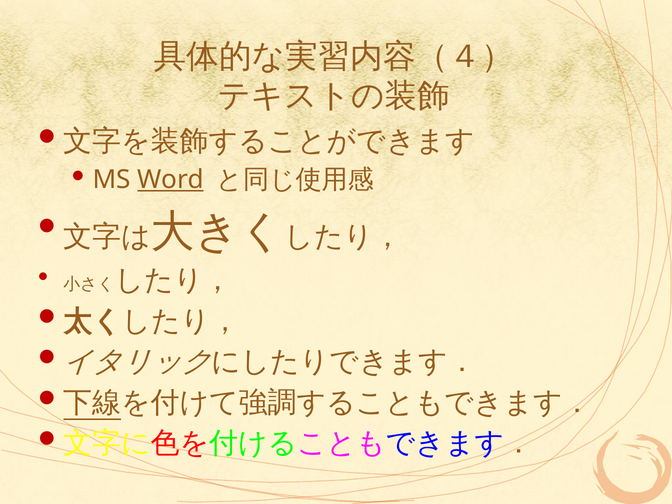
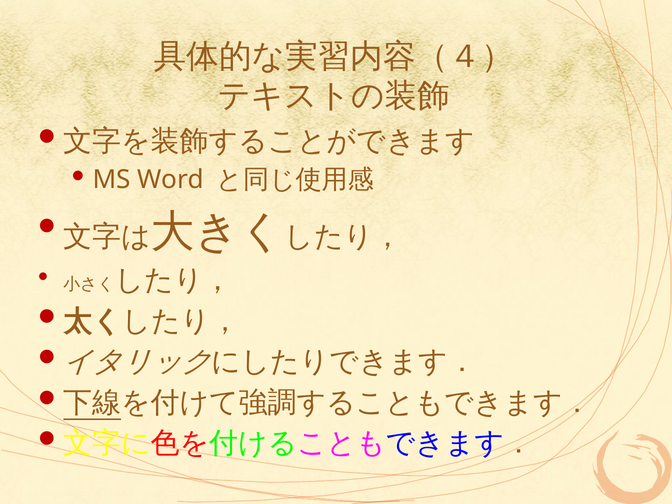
Word underline: present -> none
